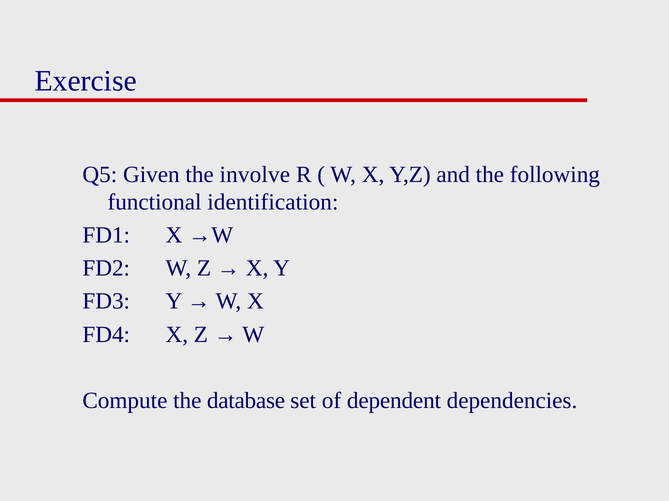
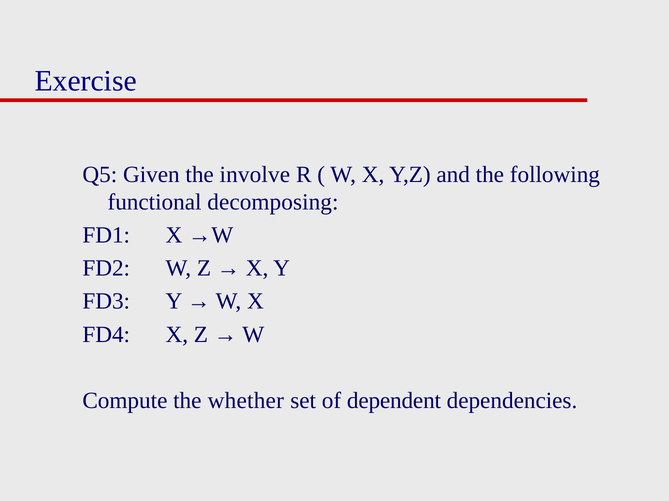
identification: identification -> decomposing
database: database -> whether
